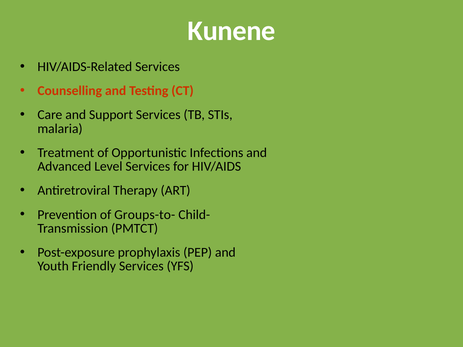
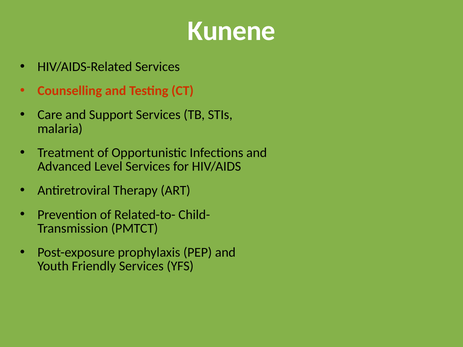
Groups-to-: Groups-to- -> Related-to-
